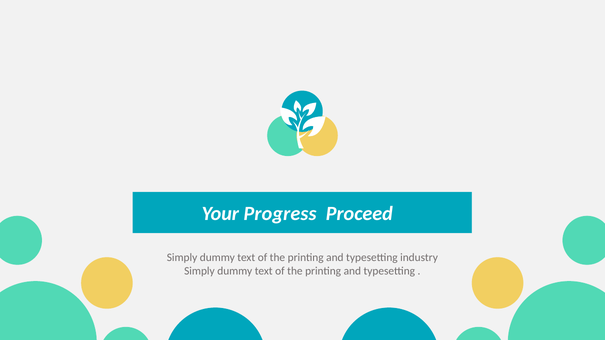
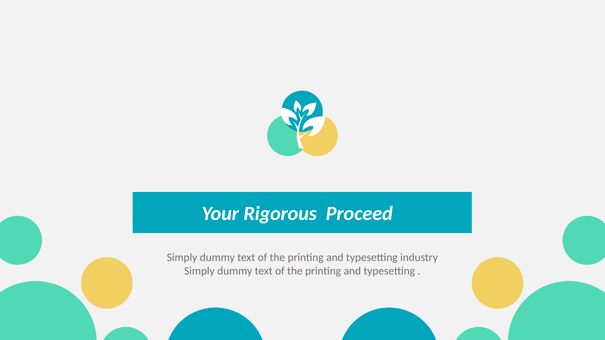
Progress: Progress -> Rigorous
